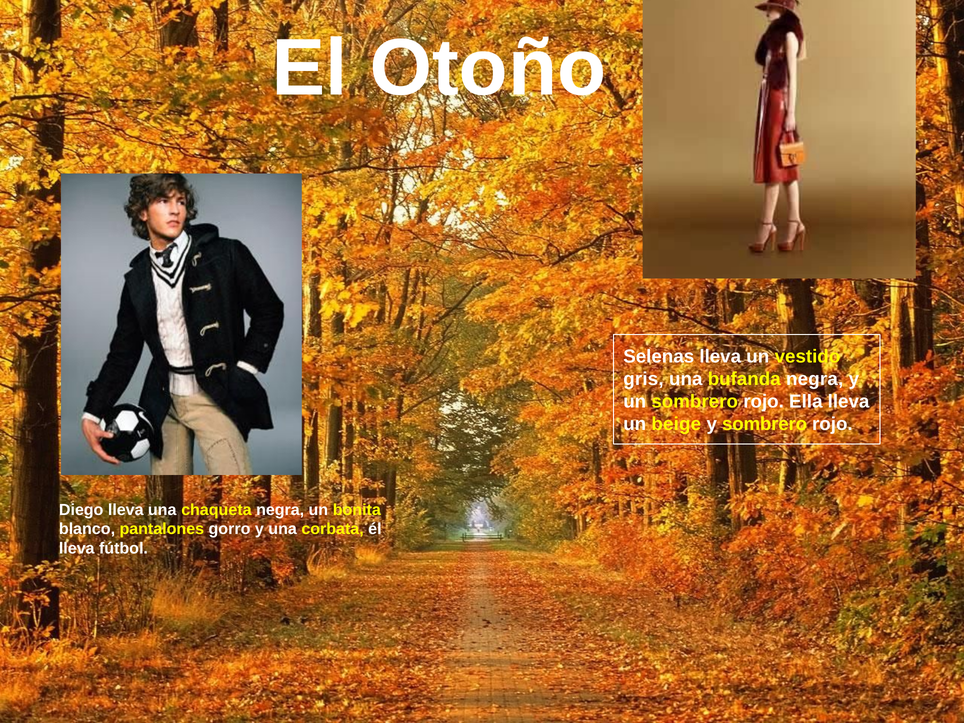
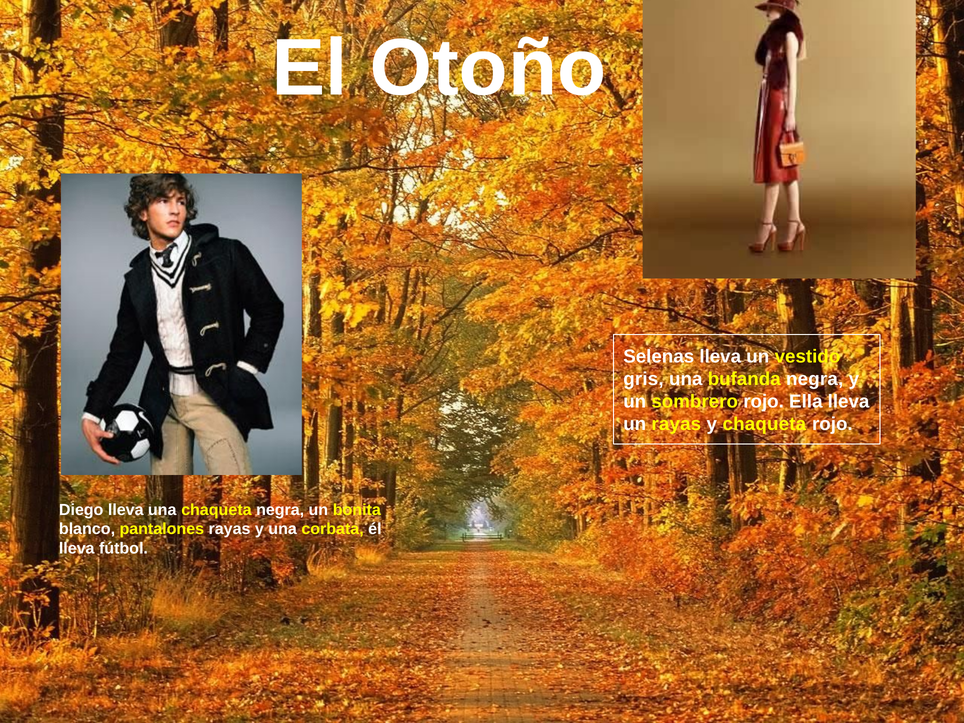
un beige: beige -> rayas
y sombrero: sombrero -> chaqueta
pantalones gorro: gorro -> rayas
